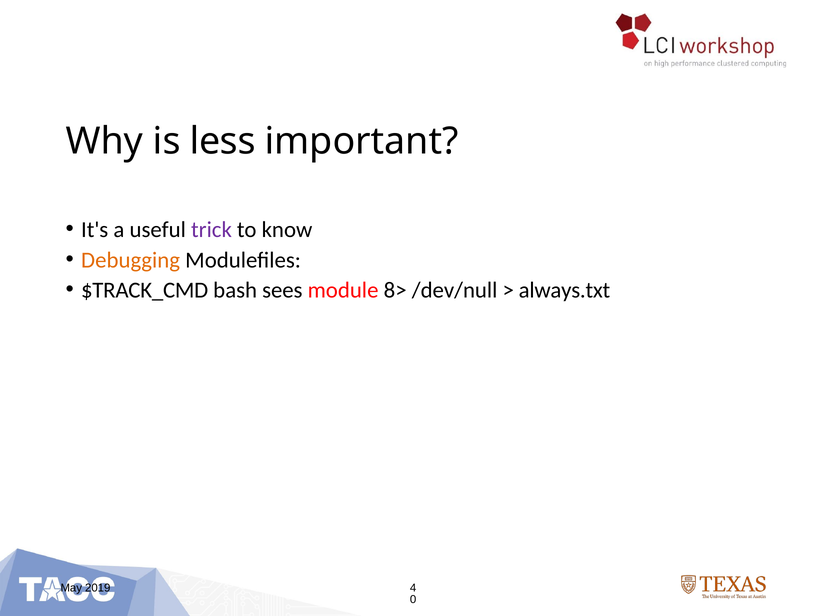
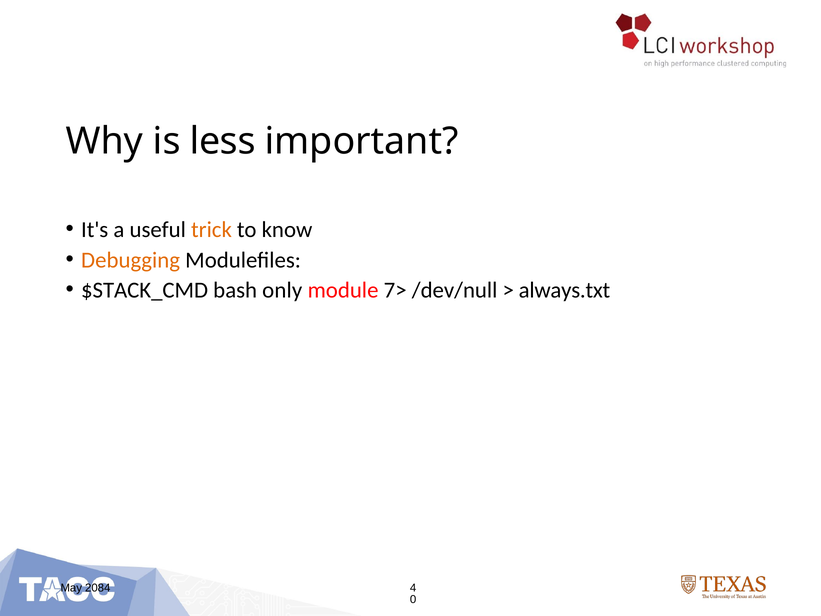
trick colour: purple -> orange
$TRACK_CMD: $TRACK_CMD -> $STACK_CMD
sees: sees -> only
8>: 8> -> 7>
2019: 2019 -> 2084
